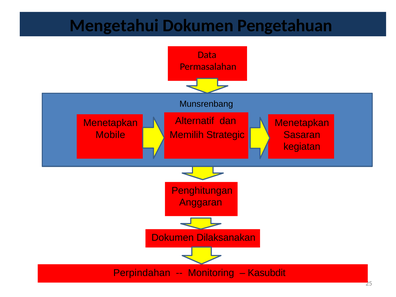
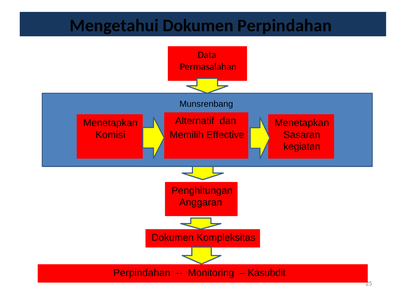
Dokumen Pengetahuan: Pengetahuan -> Perpindahan
Strategic: Strategic -> Effective
Mobile: Mobile -> Komisi
Dilaksanakan: Dilaksanakan -> Kompleksitas
